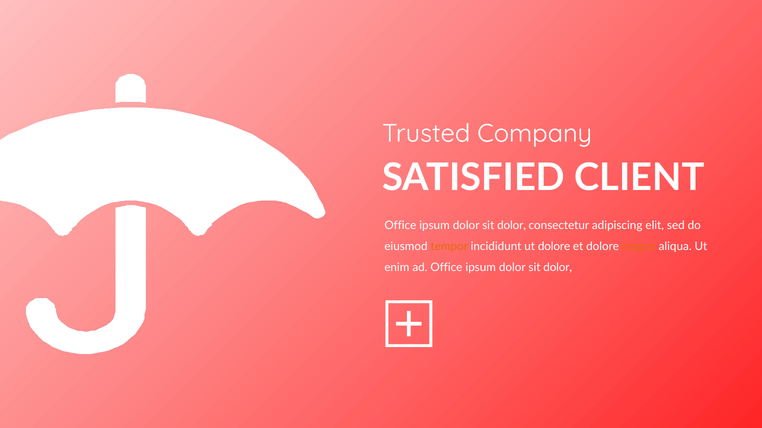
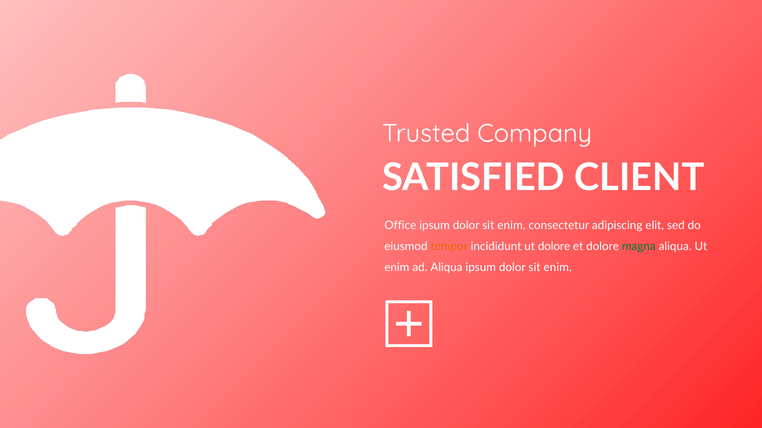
dolor at (512, 226): dolor -> enim
magna colour: orange -> green
ad Office: Office -> Aliqua
dolor at (558, 268): dolor -> enim
